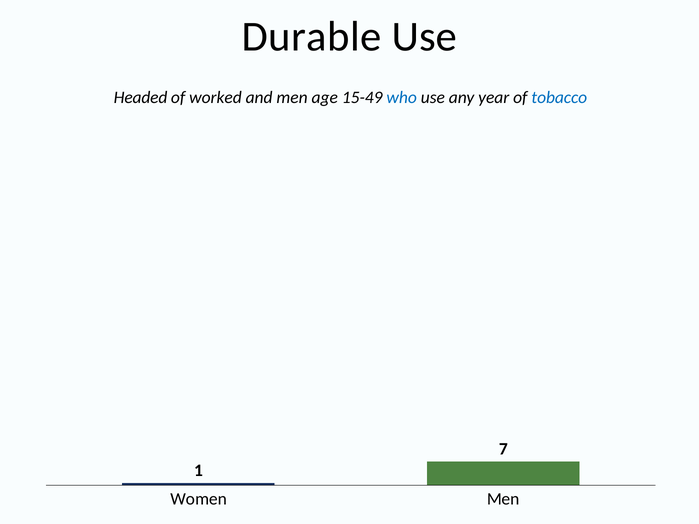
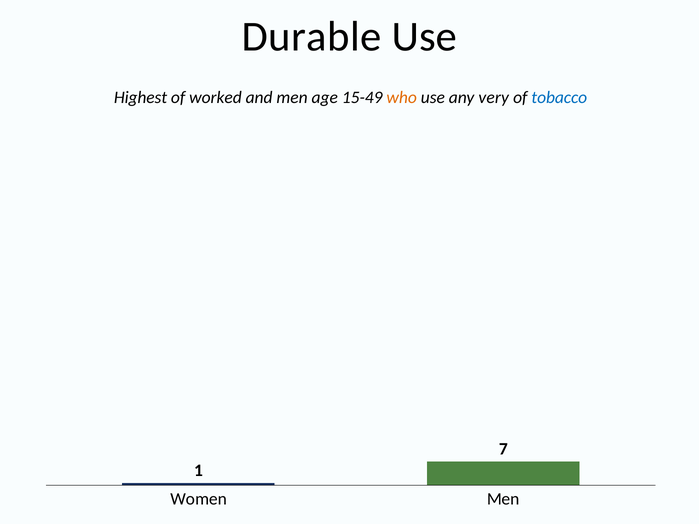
Headed: Headed -> Highest
who colour: blue -> orange
year: year -> very
